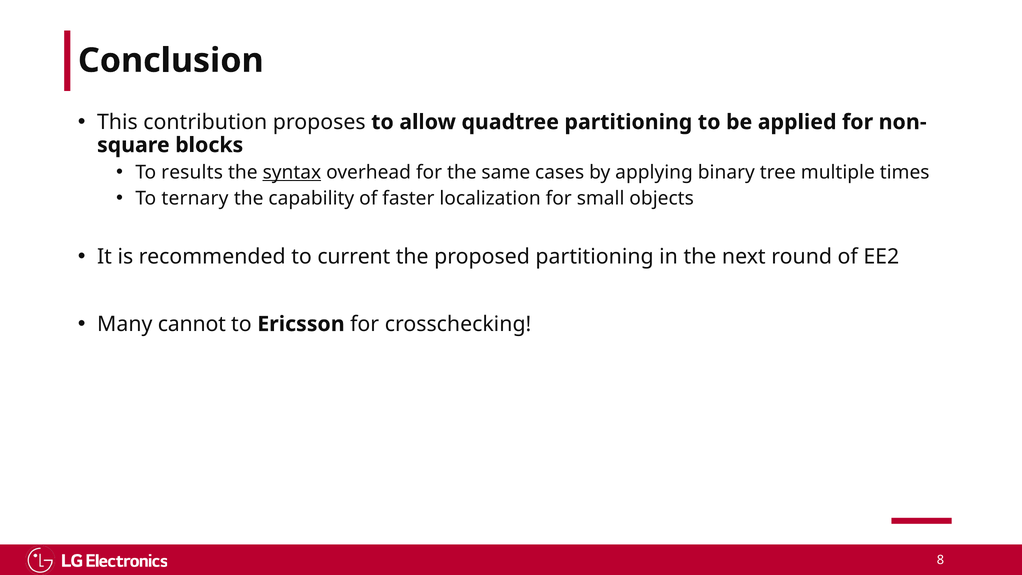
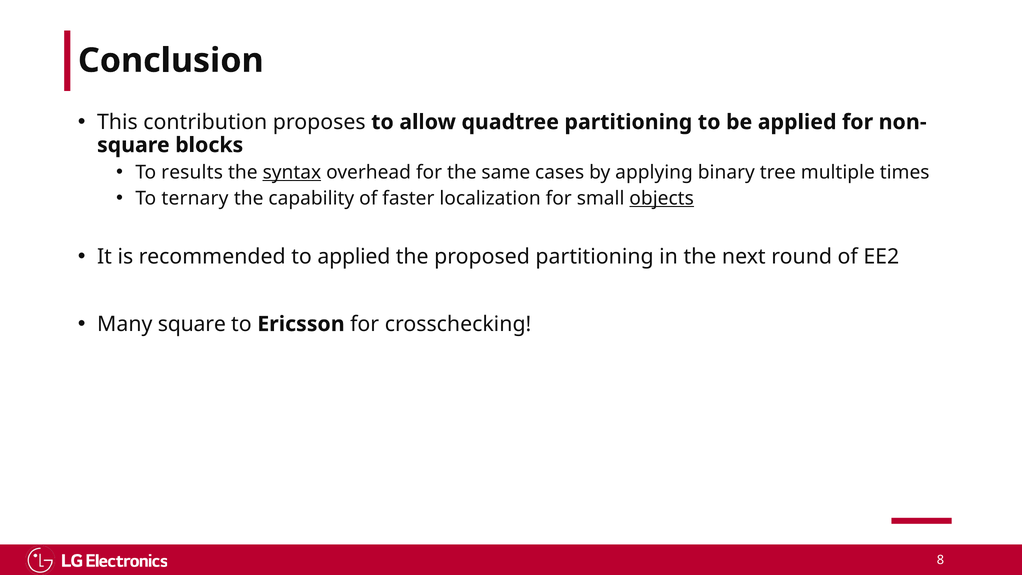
objects underline: none -> present
to current: current -> applied
Many cannot: cannot -> square
